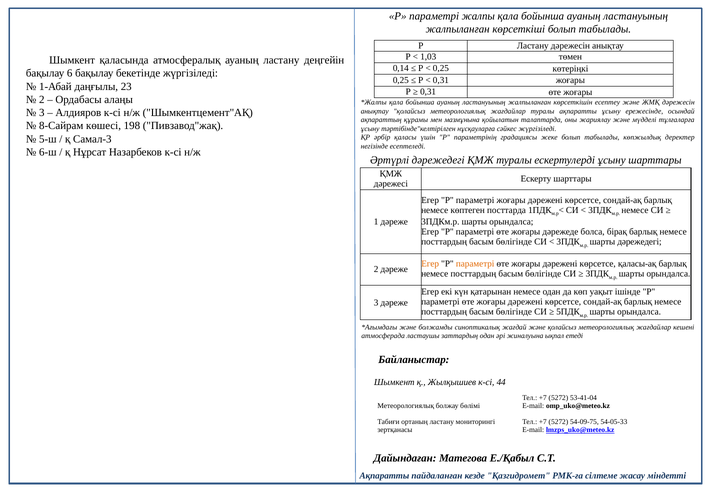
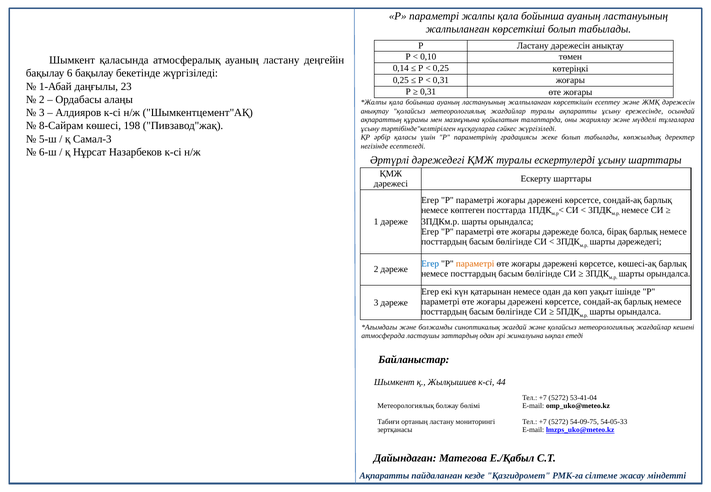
1,03: 1,03 -> 0,10
Егер at (430, 264) colour: orange -> blue
қаласы-ақ: қаласы-ақ -> көшесі-ақ
